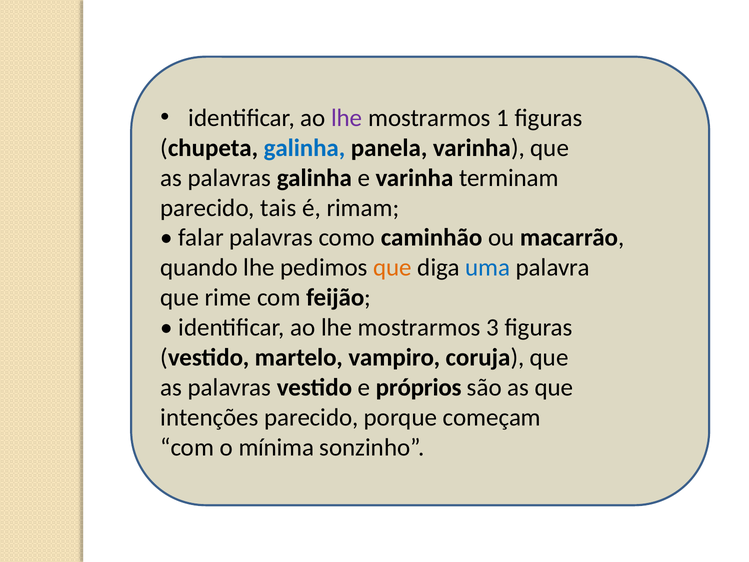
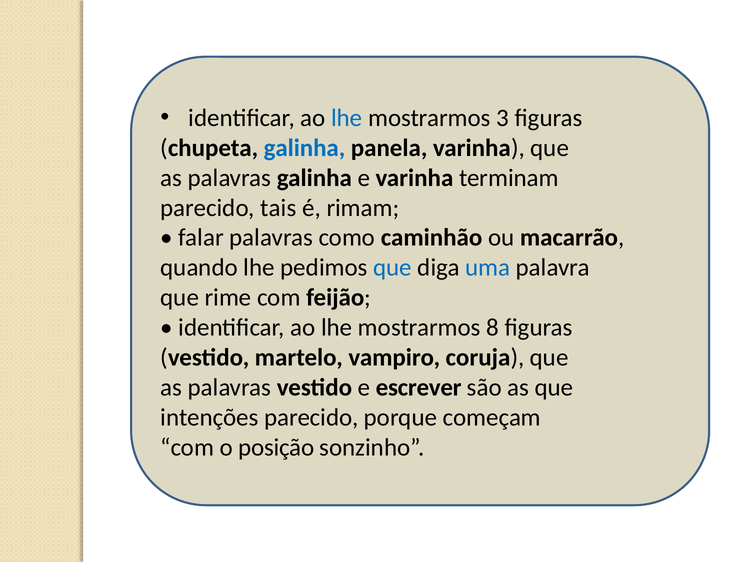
lhe at (347, 118) colour: purple -> blue
1: 1 -> 3
que at (392, 268) colour: orange -> blue
3: 3 -> 8
próprios: próprios -> escrever
mínima: mínima -> posição
